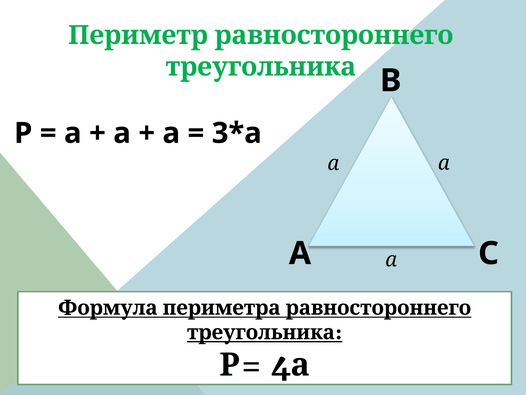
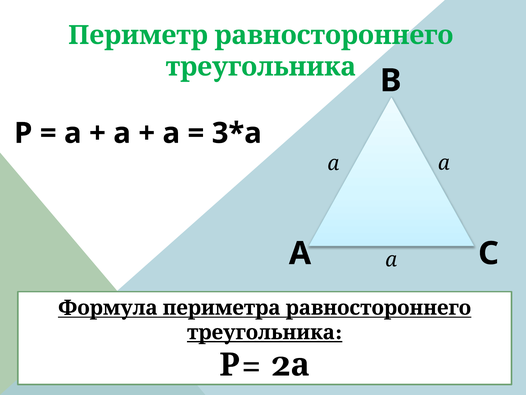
4: 4 -> 2
